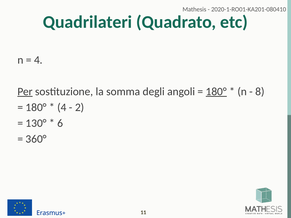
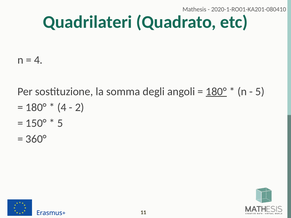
Per underline: present -> none
8 at (260, 92): 8 -> 5
130°: 130° -> 150°
6 at (60, 123): 6 -> 5
